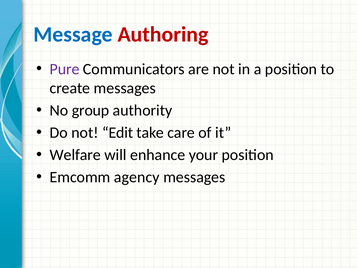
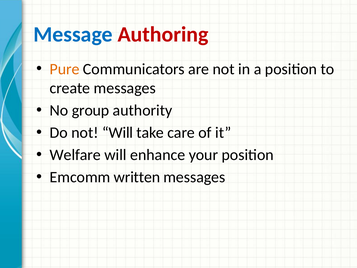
Pure colour: purple -> orange
not Edit: Edit -> Will
agency: agency -> written
